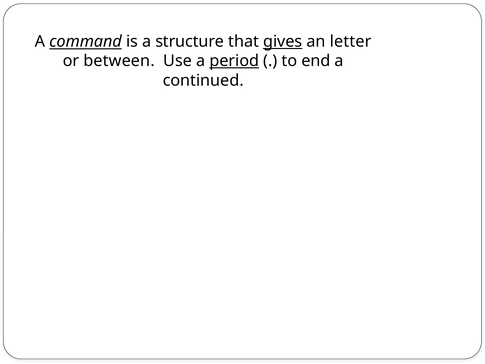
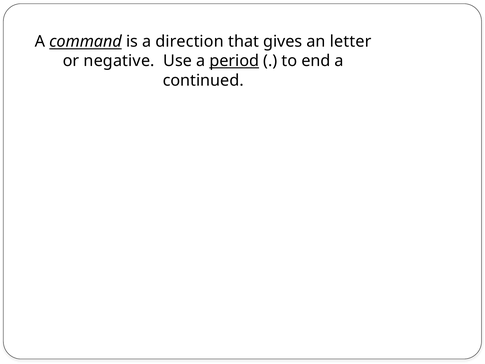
structure: structure -> direction
gives underline: present -> none
between: between -> negative
